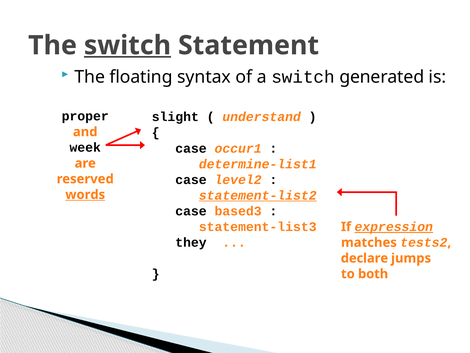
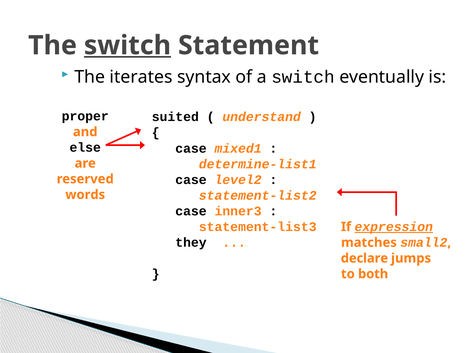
floating: floating -> iterates
generated: generated -> eventually
slight: slight -> suited
week: week -> else
occur1: occur1 -> mixed1
statement-list2 underline: present -> none
words underline: present -> none
based3: based3 -> inner3
tests2: tests2 -> small2
